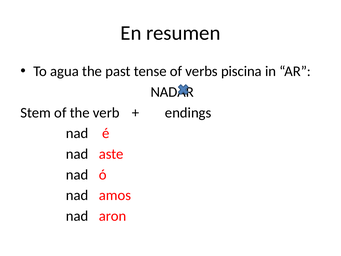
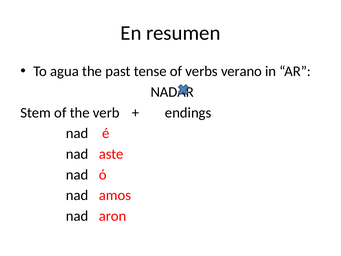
piscina: piscina -> verano
